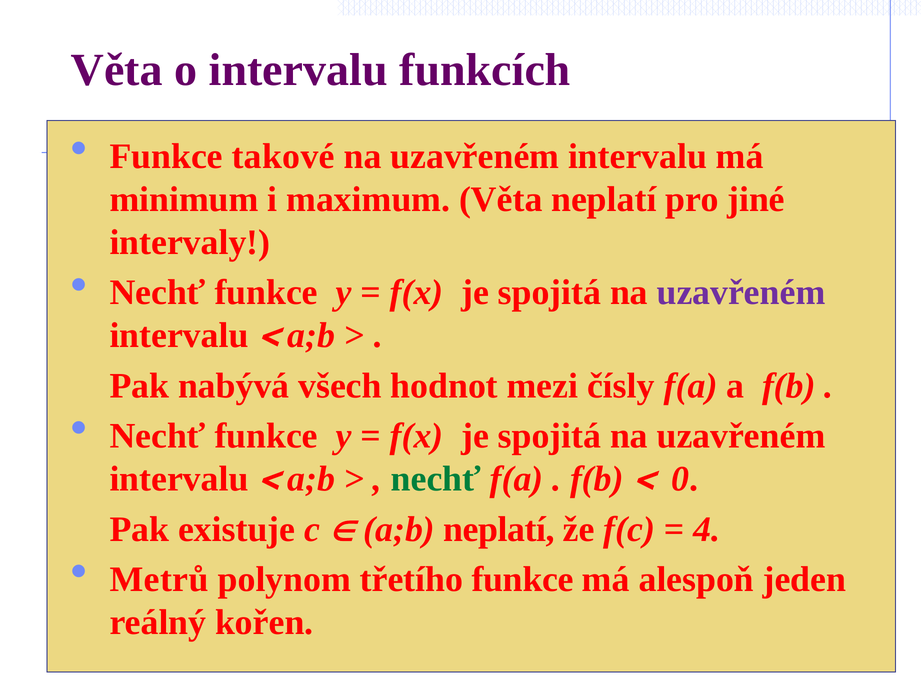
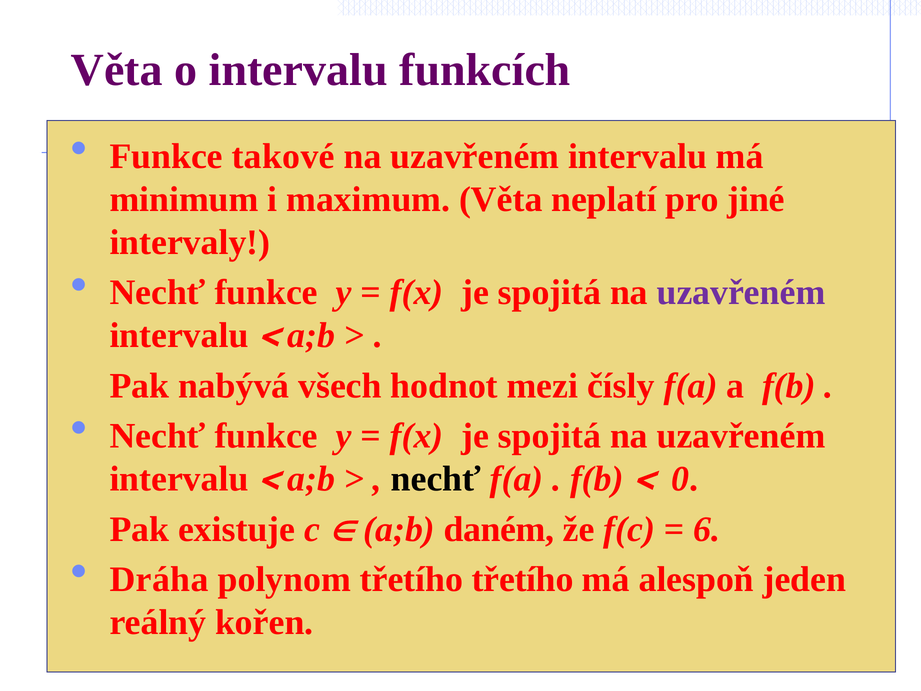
nechť at (436, 479) colour: green -> black
a;b neplatí: neplatí -> daném
4: 4 -> 6
Metrů: Metrů -> Dráha
třetího funkce: funkce -> třetího
